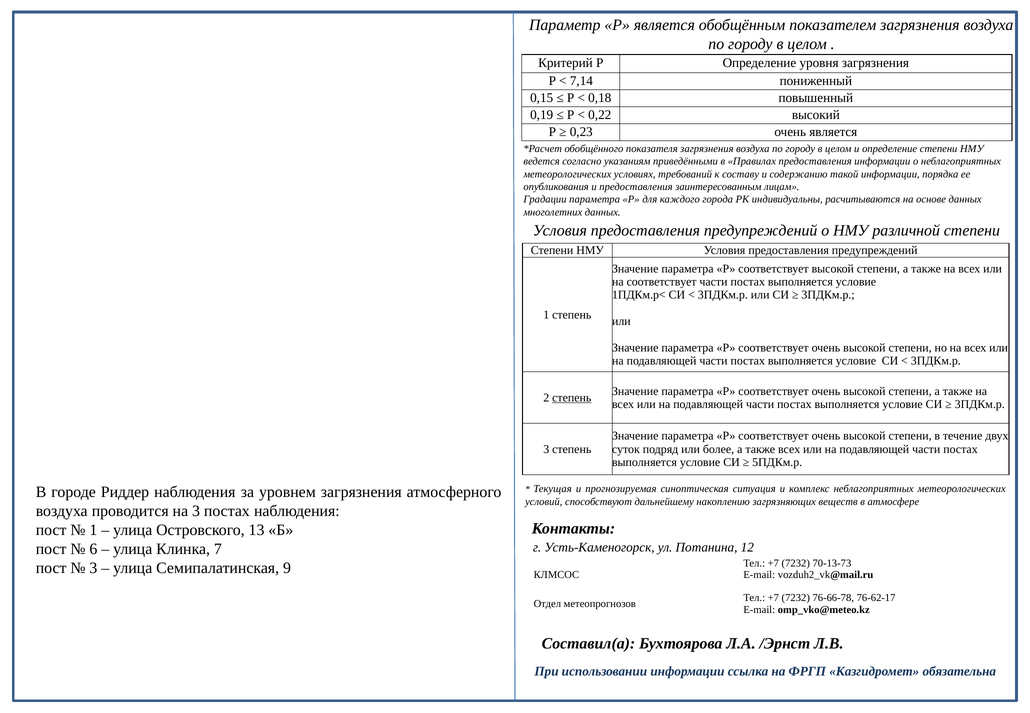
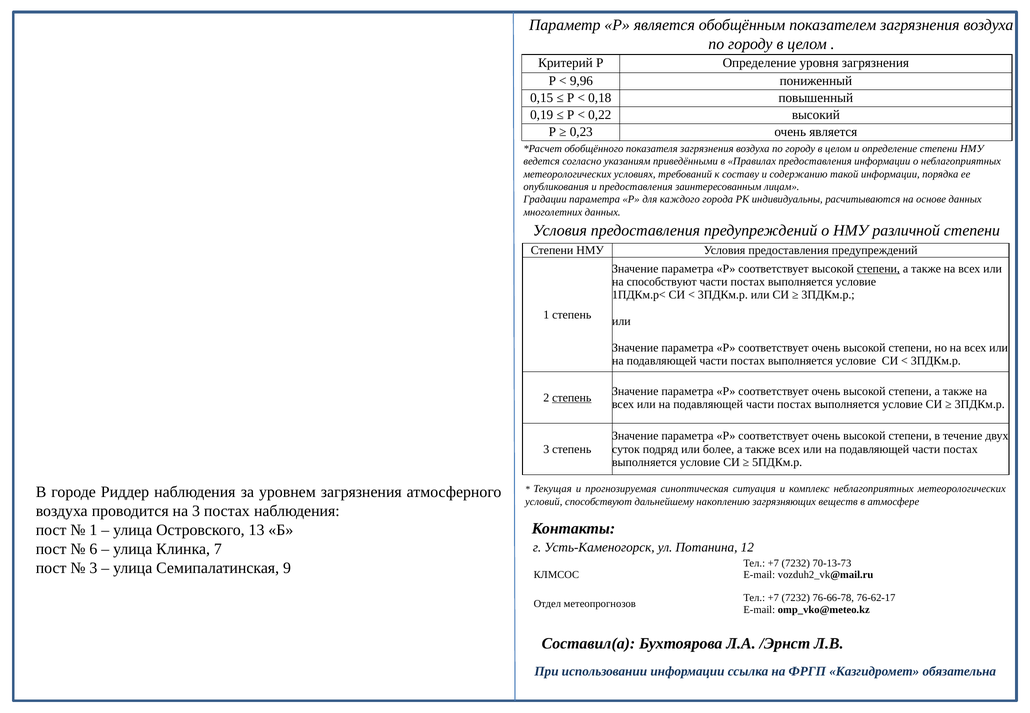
7,14: 7,14 -> 9,96
степени at (878, 269) underline: none -> present
на соответствует: соответствует -> способствуют
